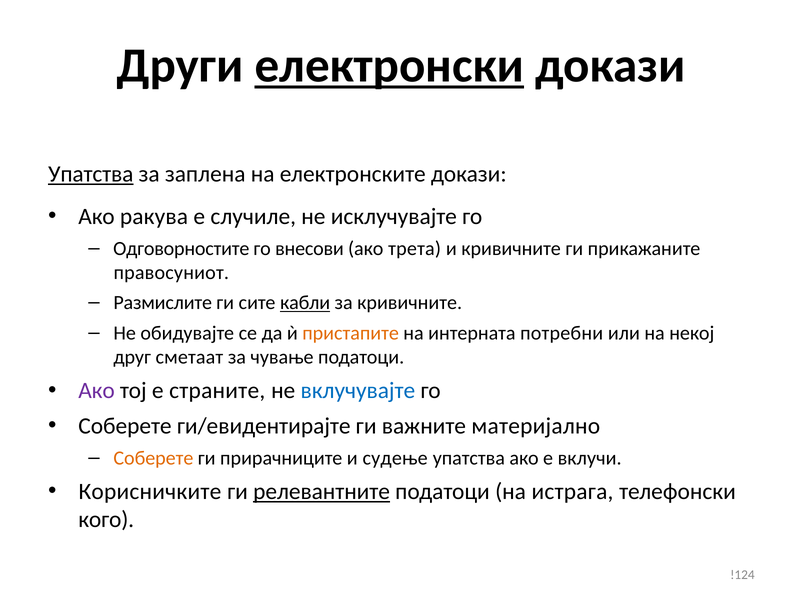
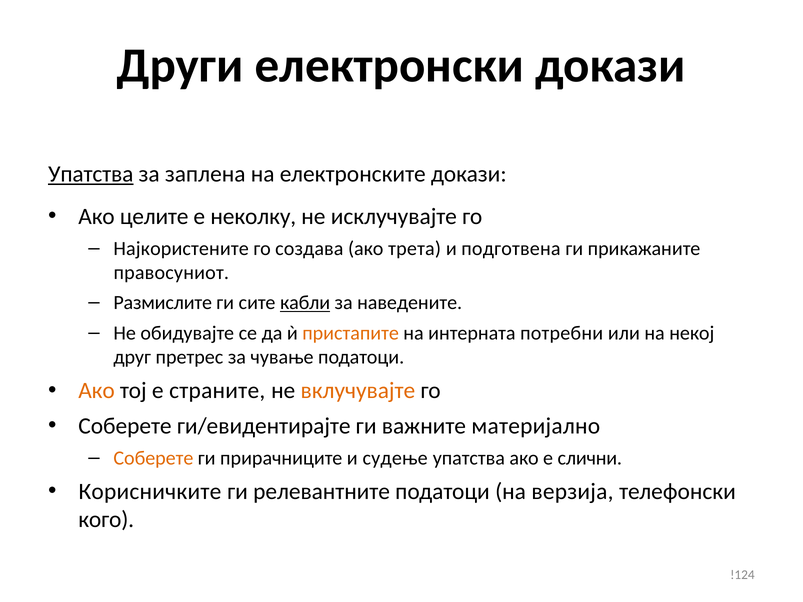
електронски underline: present -> none
ракува: ракува -> целите
случиле: случиле -> неколку
Одговорностите: Одговорностите -> Најкористените
внесови: внесови -> создава
и кривичните: кривичните -> подготвена
за кривичните: кривичните -> наведените
сметаат: сметаат -> претрес
Ако at (97, 391) colour: purple -> orange
вклучувајте colour: blue -> orange
вклучи: вклучи -> слични
релевантните underline: present -> none
истрага: истрага -> верзија
